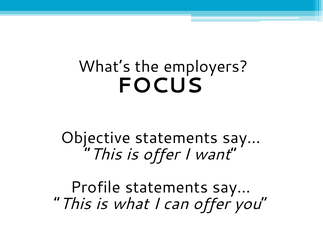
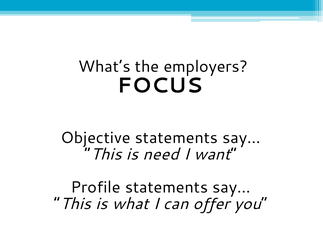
is offer: offer -> need
